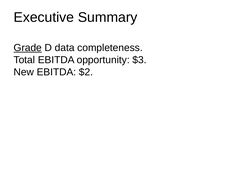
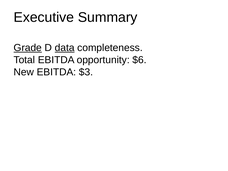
data underline: none -> present
$3: $3 -> $6
$2: $2 -> $3
